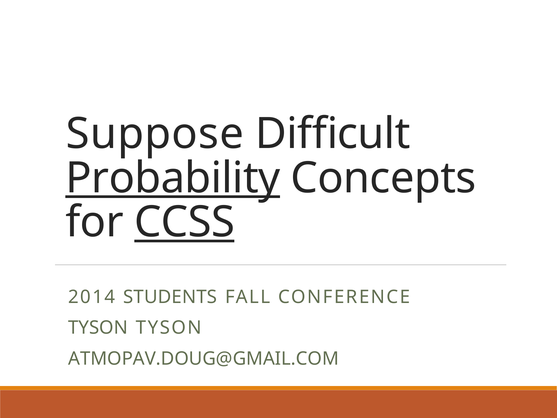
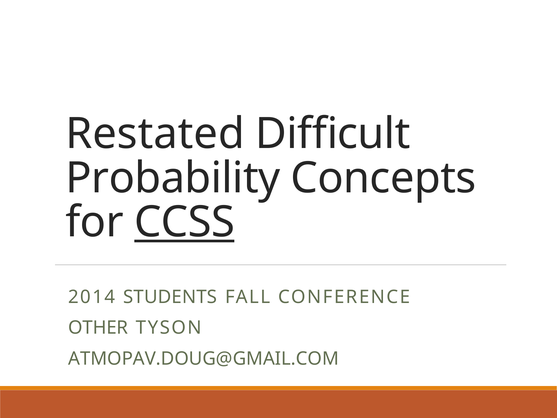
Suppose: Suppose -> Restated
Probability underline: present -> none
TYSON at (98, 328): TYSON -> OTHER
